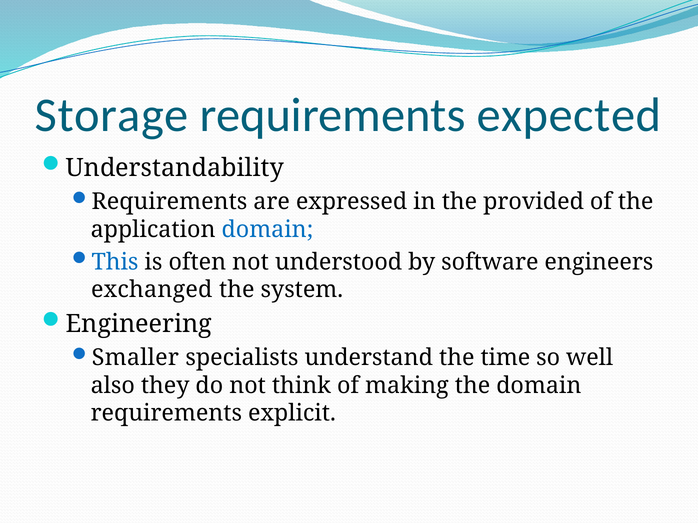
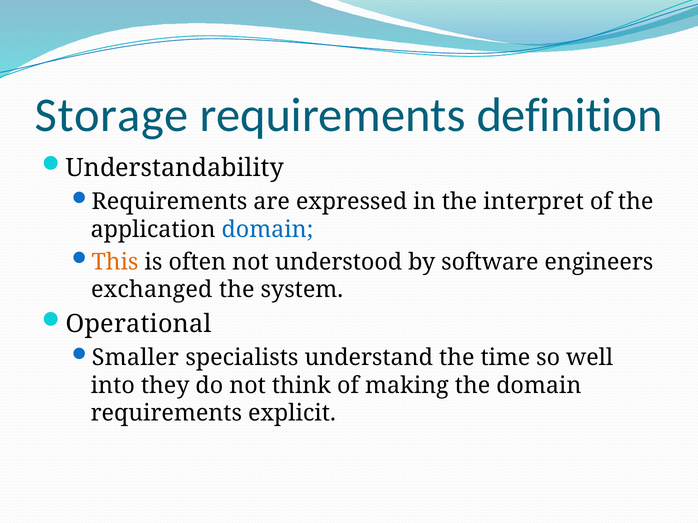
expected: expected -> definition
provided: provided -> interpret
This colour: blue -> orange
Engineering: Engineering -> Operational
also: also -> into
